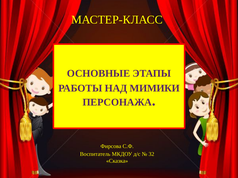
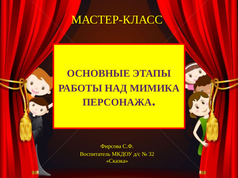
МИМИКИ: МИМИКИ -> МИМИКА
